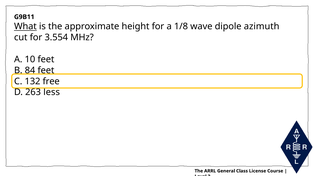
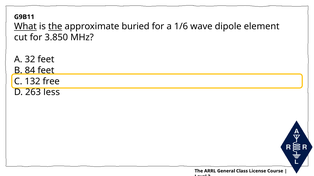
the at (55, 27) underline: none -> present
height: height -> buried
1/8: 1/8 -> 1/6
azimuth: azimuth -> element
3.554: 3.554 -> 3.850
10: 10 -> 32
